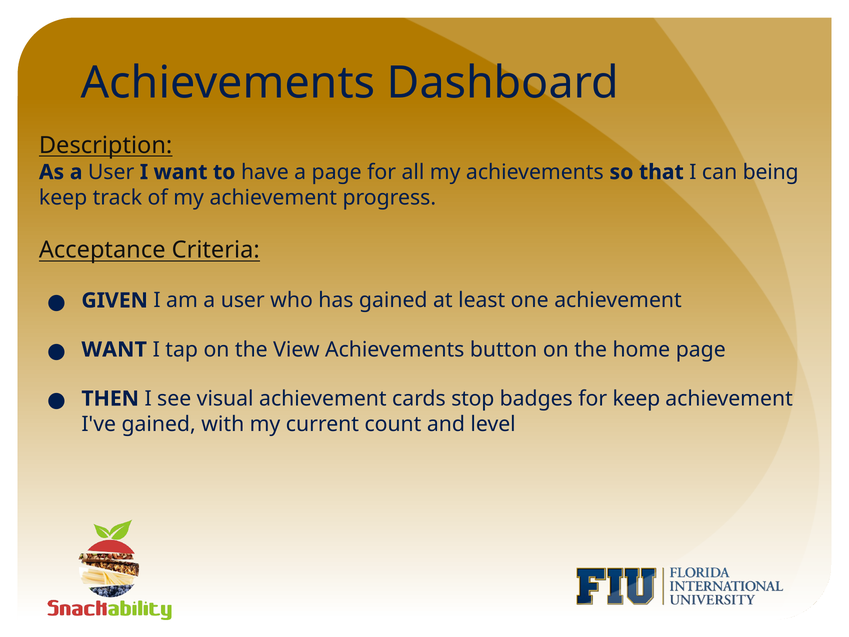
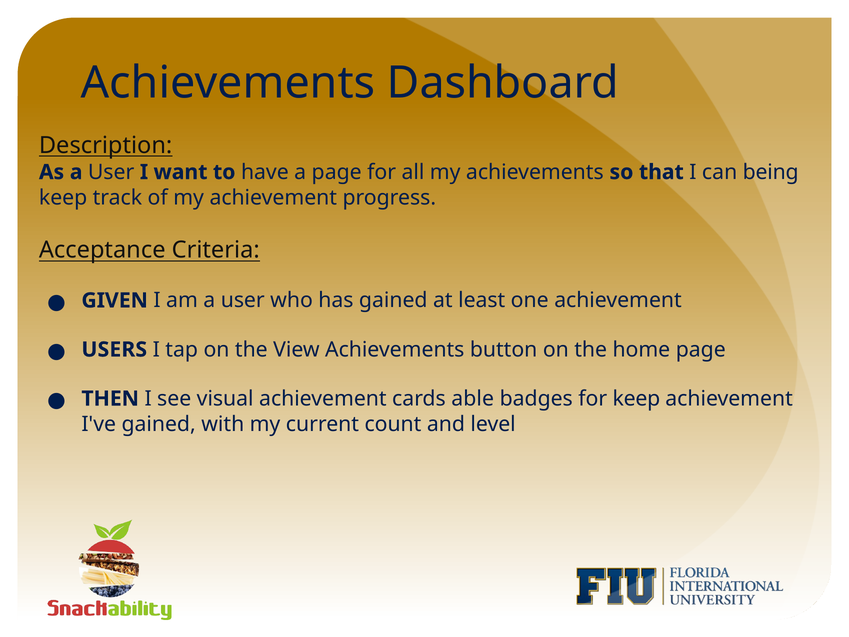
WANT at (114, 349): WANT -> USERS
stop: stop -> able
